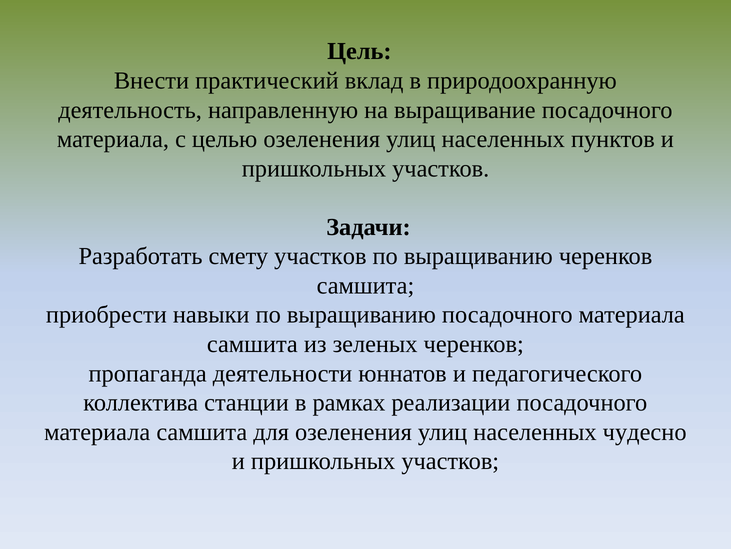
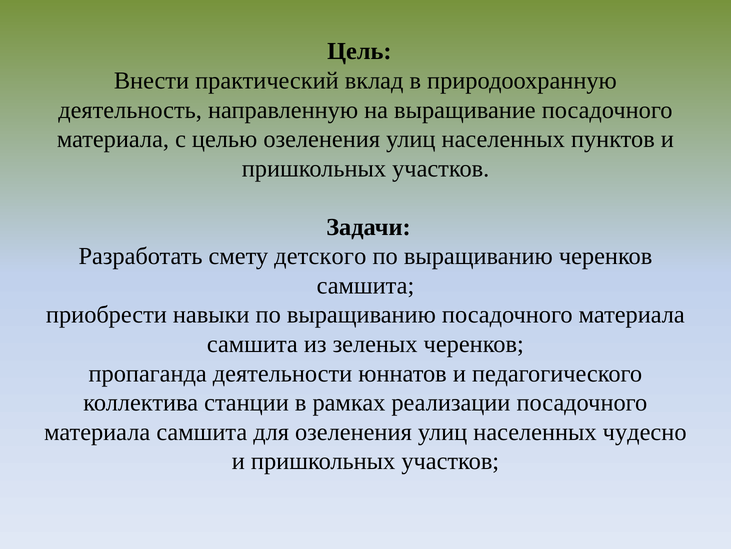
смету участков: участков -> детского
